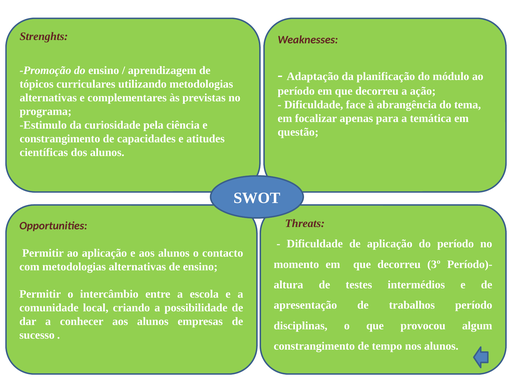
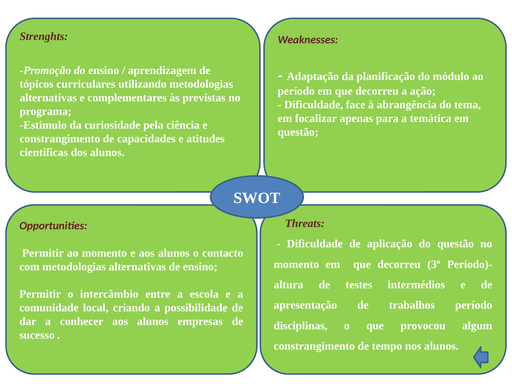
do período: período -> questão
ao aplicação: aplicação -> momento
